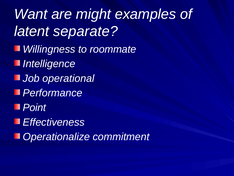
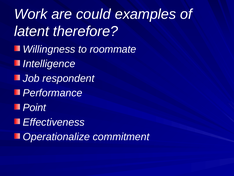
Want: Want -> Work
might: might -> could
separate: separate -> therefore
operational: operational -> respondent
